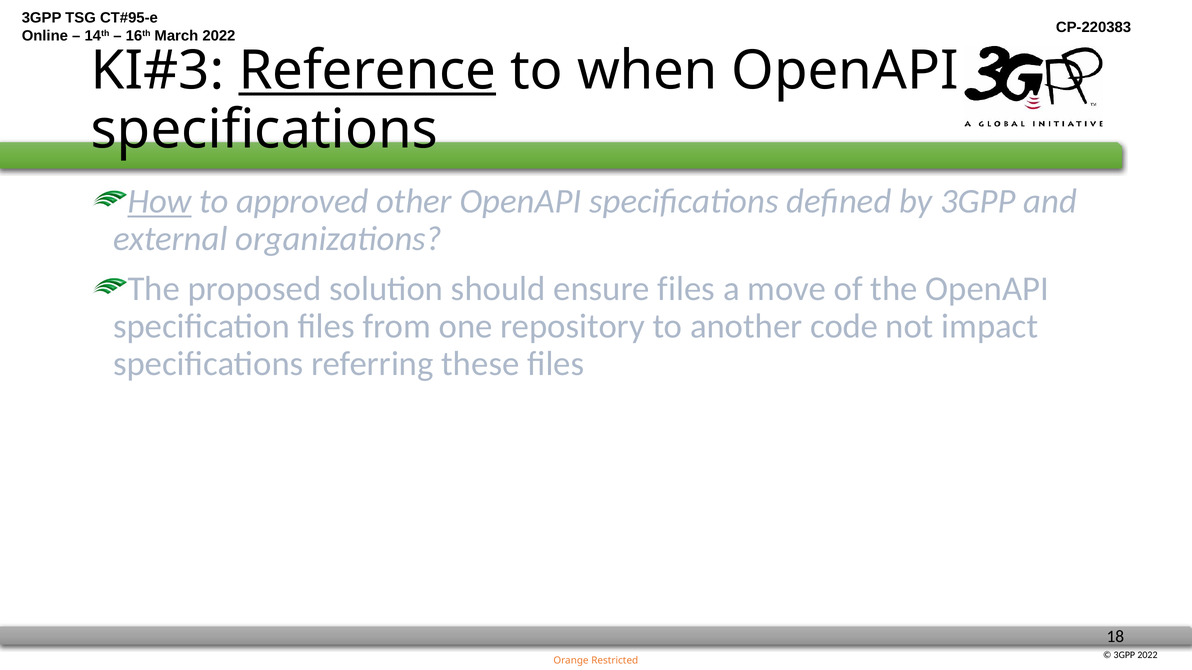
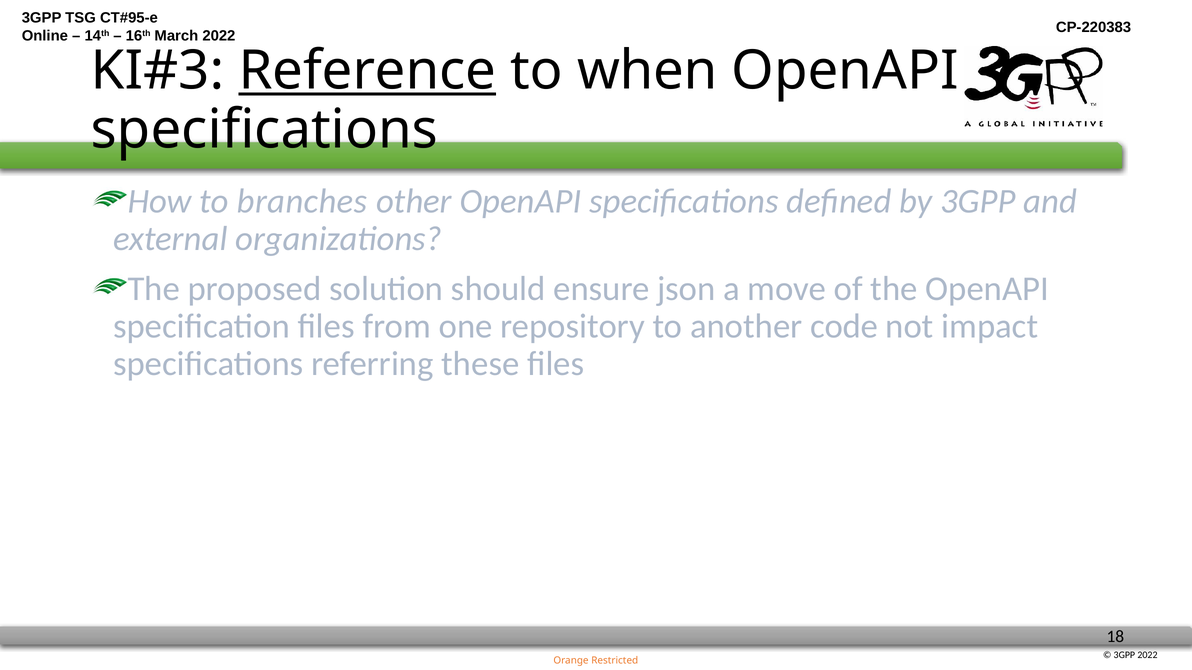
How underline: present -> none
approved: approved -> branches
ensure files: files -> json
